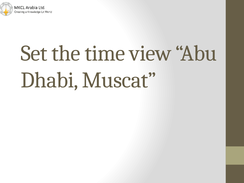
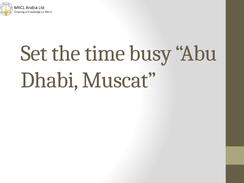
view: view -> busy
